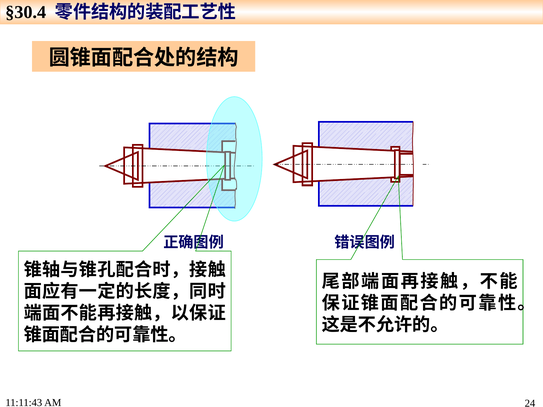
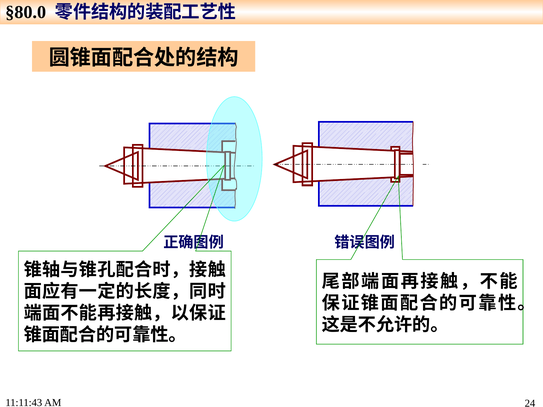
§30.4: §30.4 -> §80.0
